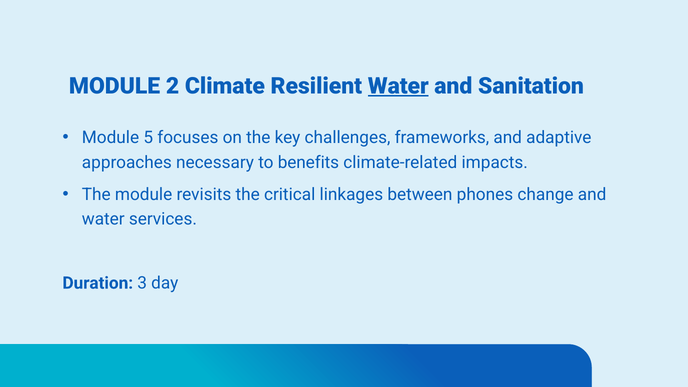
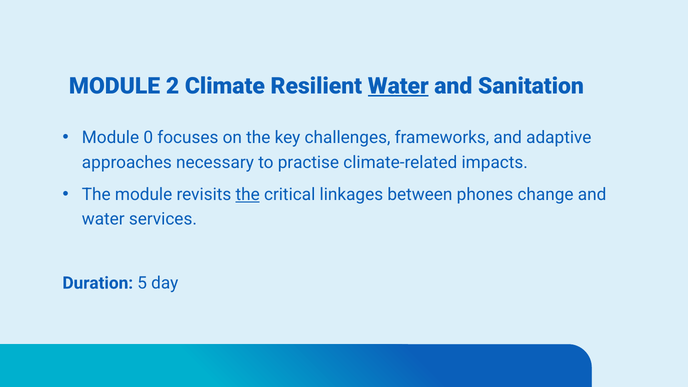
5: 5 -> 0
benefits: benefits -> practise
the at (248, 194) underline: none -> present
3: 3 -> 5
